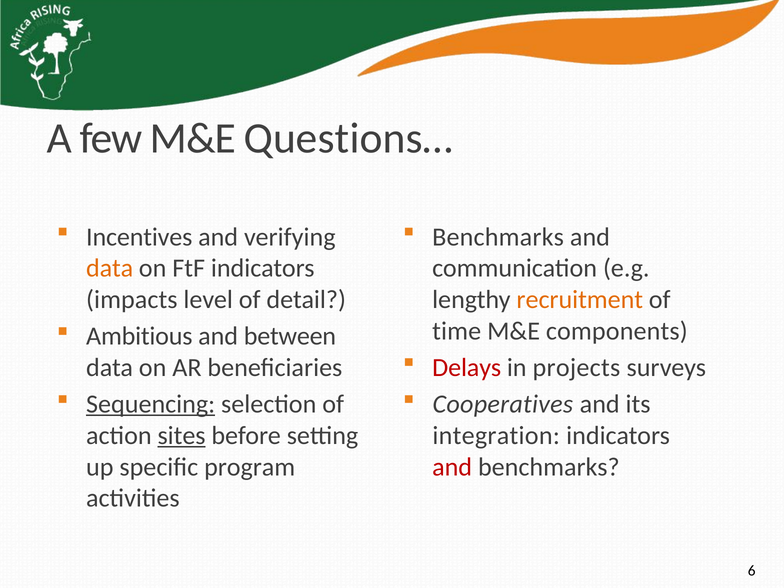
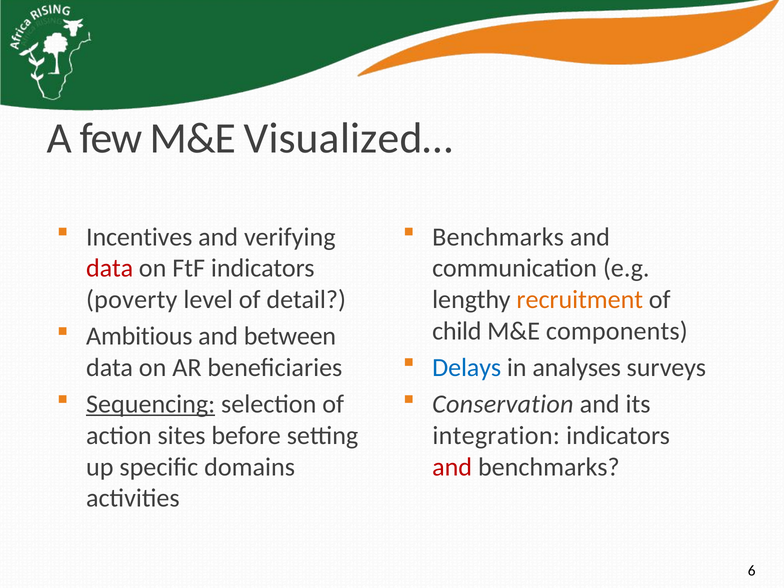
Questions…: Questions… -> Visualized…
data at (110, 268) colour: orange -> red
impacts: impacts -> poverty
time: time -> child
Delays colour: red -> blue
projects: projects -> analyses
Cooperatives: Cooperatives -> Conservation
sites underline: present -> none
program: program -> domains
